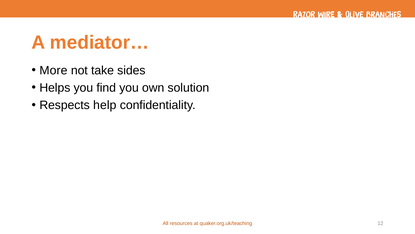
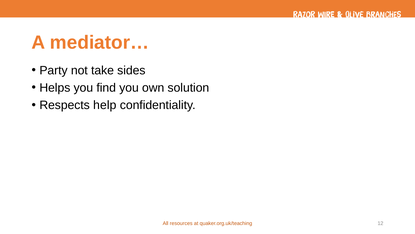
More: More -> Party
